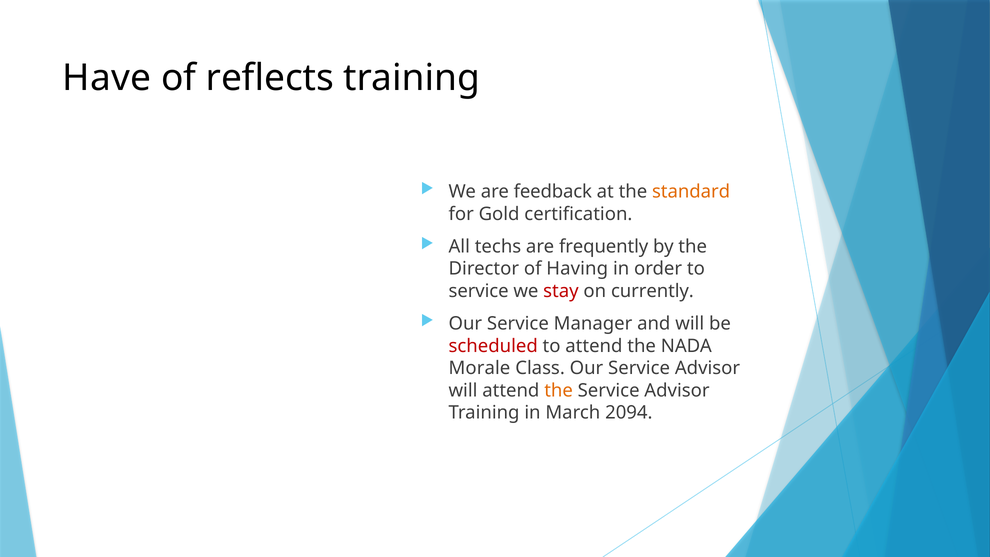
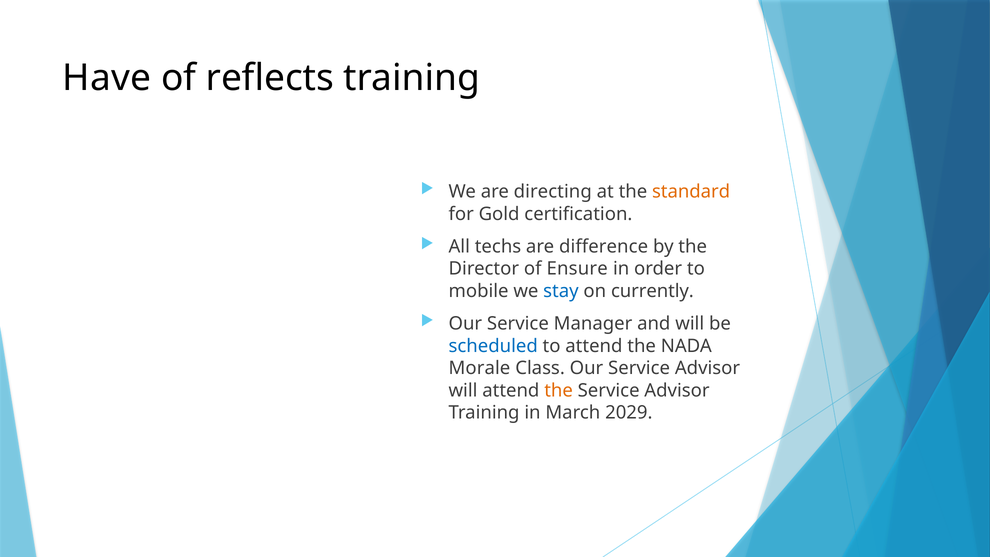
feedback: feedback -> directing
frequently: frequently -> difference
Having: Having -> Ensure
service at (479, 291): service -> mobile
stay colour: red -> blue
scheduled colour: red -> blue
2094: 2094 -> 2029
